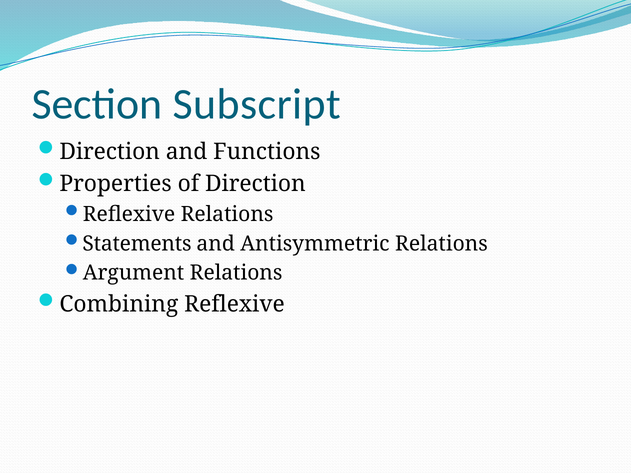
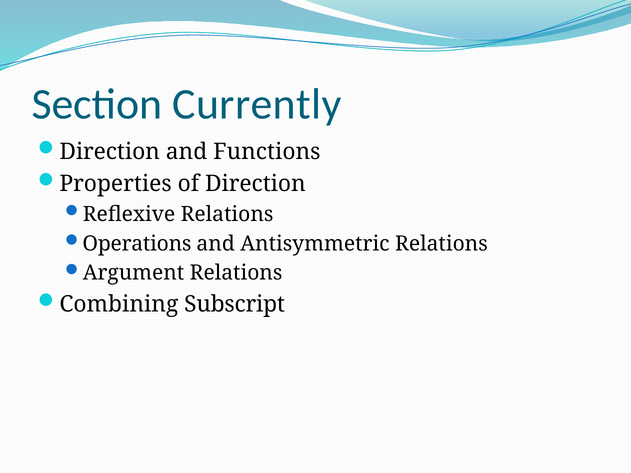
Subscript: Subscript -> Currently
Statements: Statements -> Operations
Combining Reflexive: Reflexive -> Subscript
